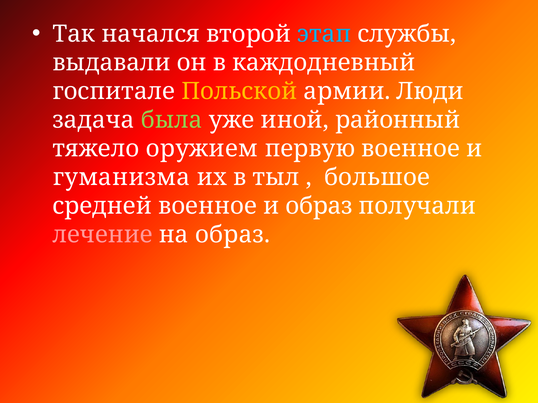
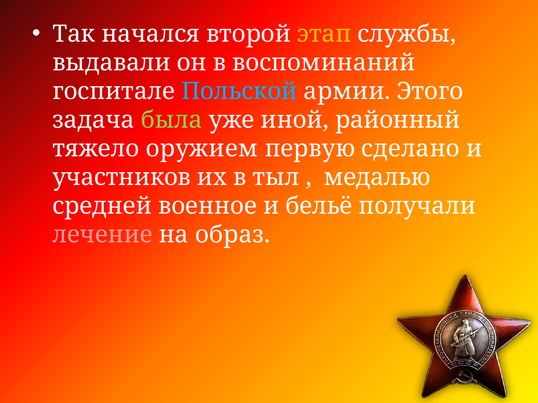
этап colour: light blue -> yellow
каждодневный: каждодневный -> воспоминаний
Польской colour: yellow -> light blue
Люди: Люди -> Этого
первую военное: военное -> сделано
гуманизма: гуманизма -> участников
большое: большое -> медалью
и образ: образ -> бельё
